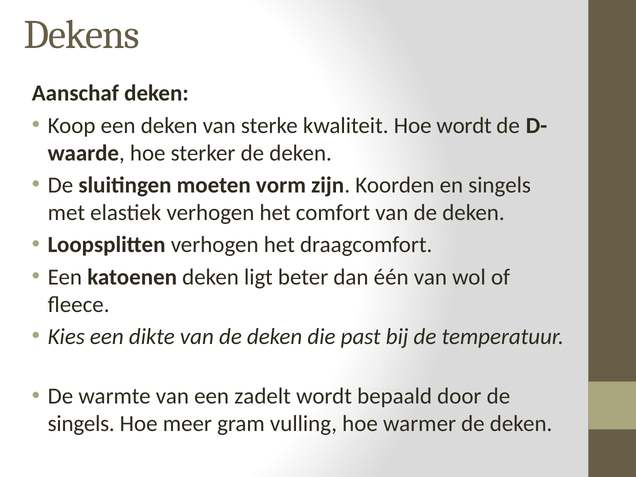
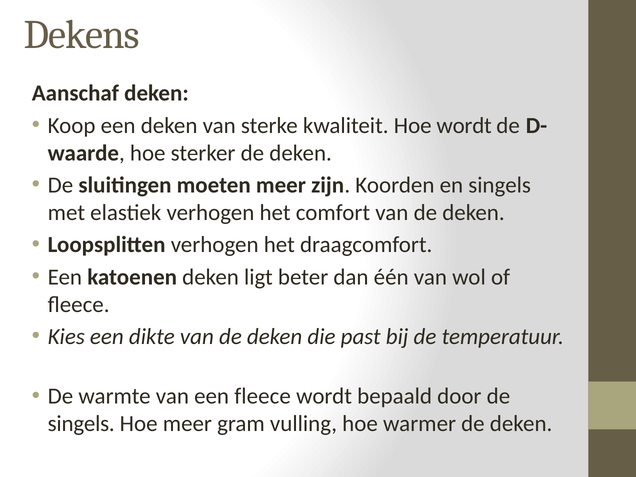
moeten vorm: vorm -> meer
een zadelt: zadelt -> fleece
